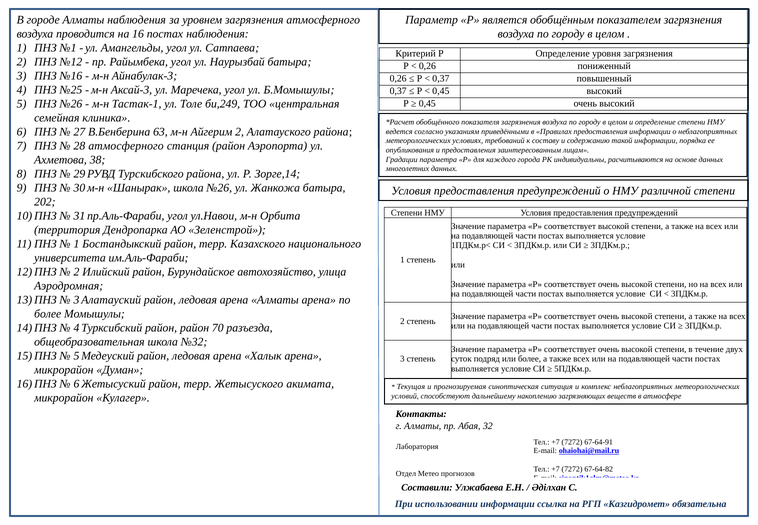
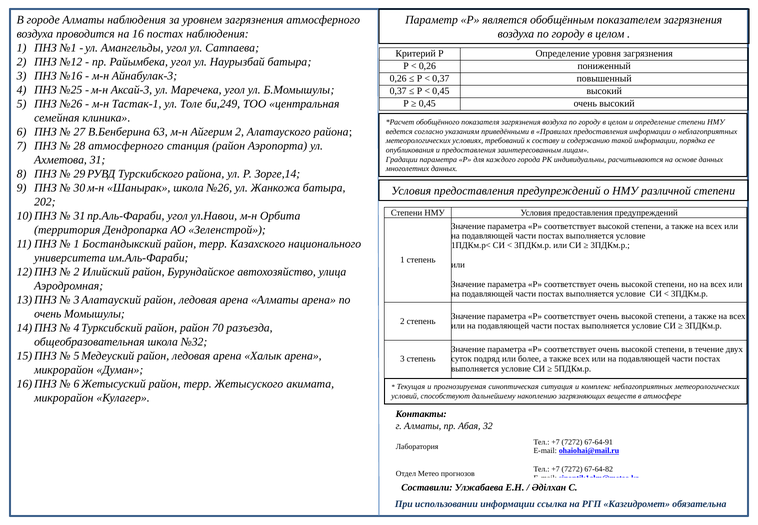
Ахметова 38: 38 -> 31
более at (48, 314): более -> очень
